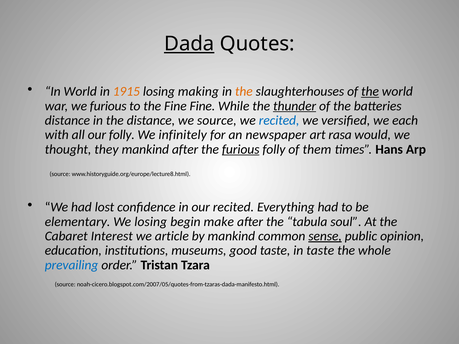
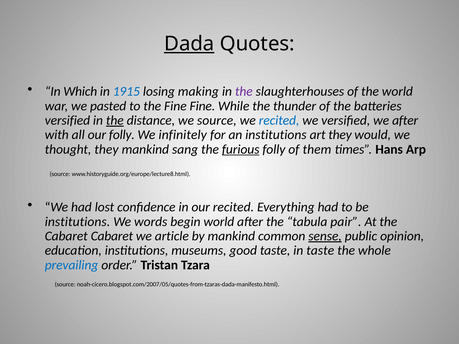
In World: World -> Which
1915 colour: orange -> blue
the at (244, 92) colour: orange -> purple
the at (370, 92) underline: present -> none
we furious: furious -> pasted
thunder underline: present -> none
distance at (67, 121): distance -> versified
the at (115, 121) underline: none -> present
we each: each -> after
an newspaper: newspaper -> institutions
art rasa: rasa -> they
mankind after: after -> sang
elementary at (78, 222): elementary -> institutions
We losing: losing -> words
begin make: make -> world
soul: soul -> pair
Cabaret Interest: Interest -> Cabaret
